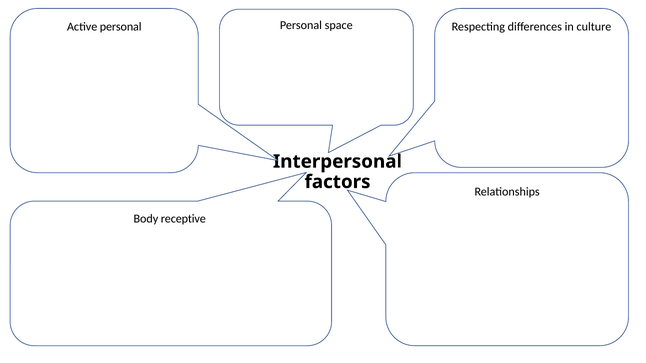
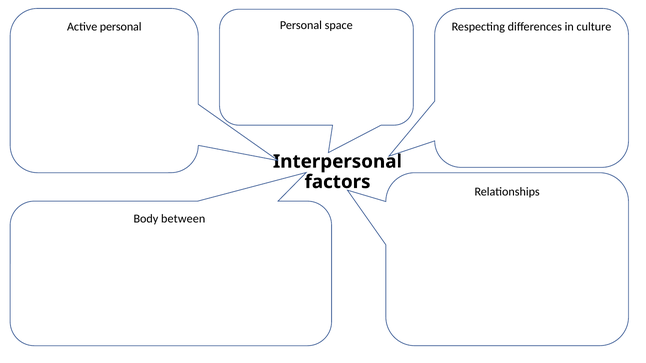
receptive: receptive -> between
